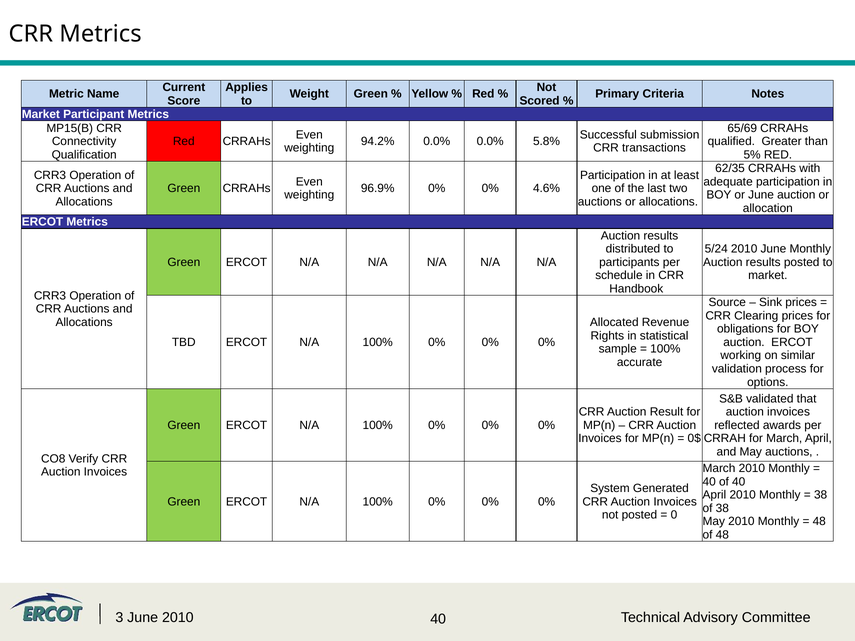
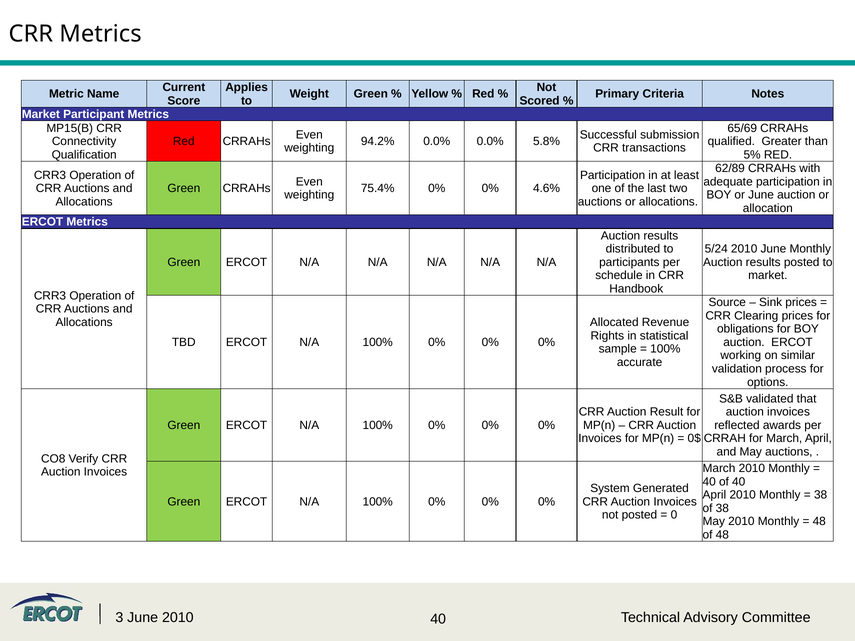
62/35: 62/35 -> 62/89
96.9%: 96.9% -> 75.4%
